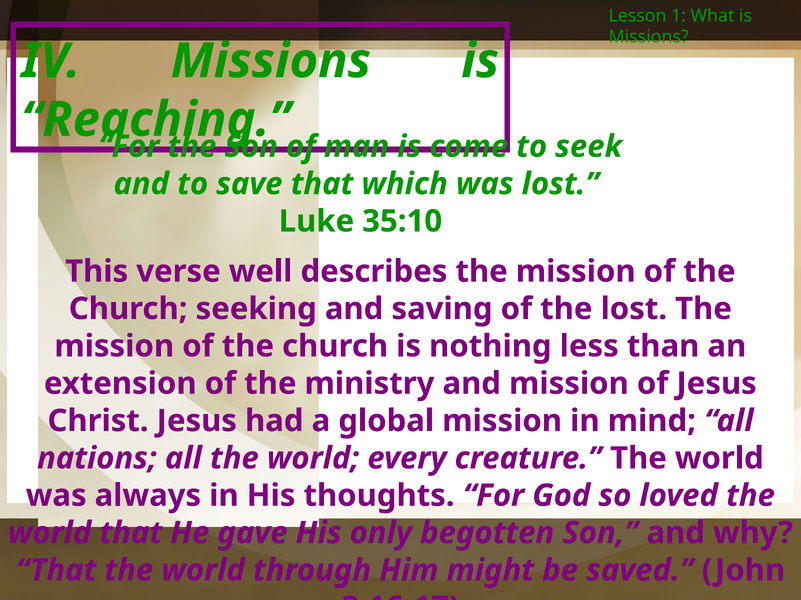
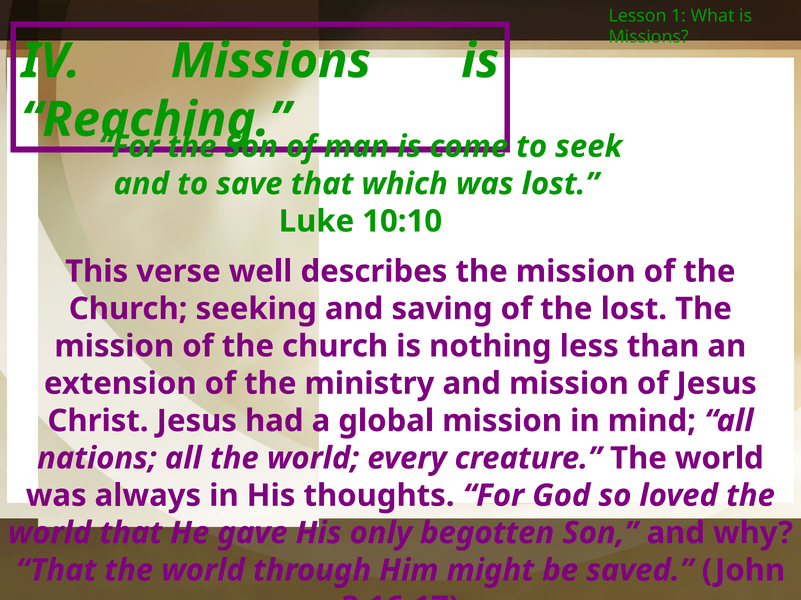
35:10: 35:10 -> 10:10
